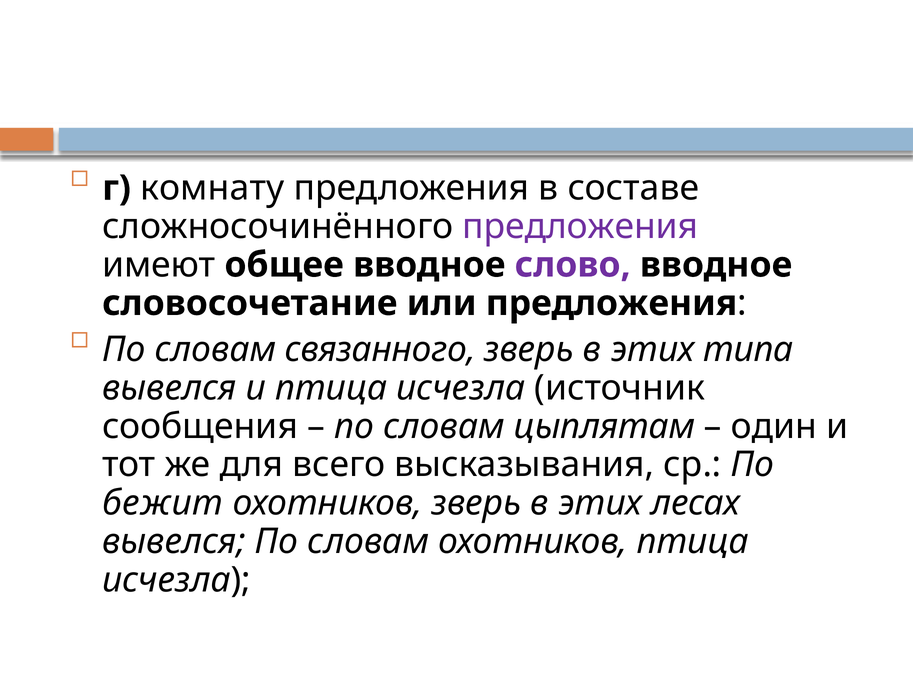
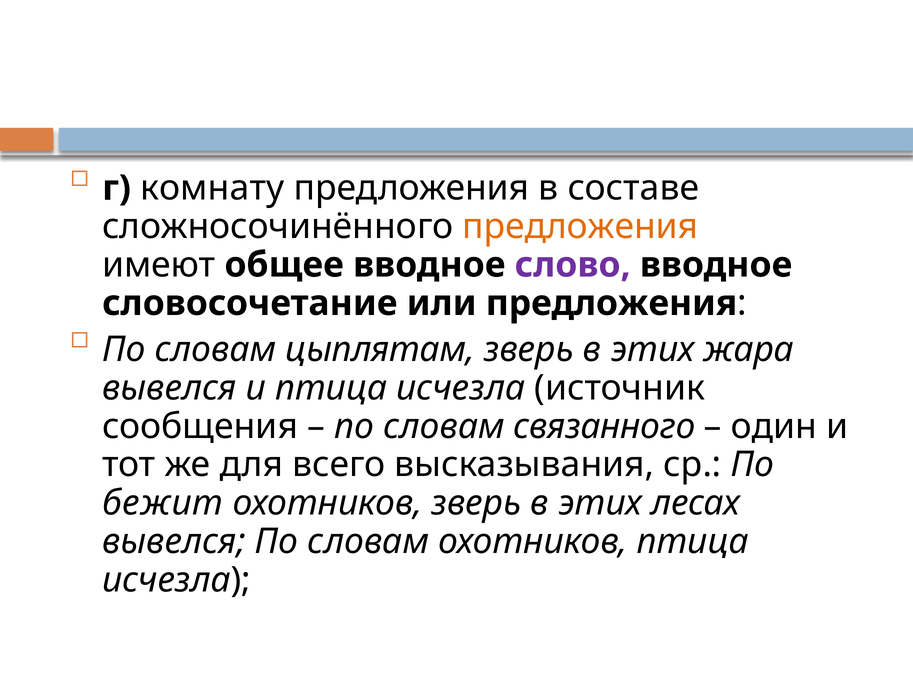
предложения at (580, 226) colour: purple -> orange
связанного: связанного -> цыплятам
типа: типа -> жара
цыплятам: цыплятам -> связанного
